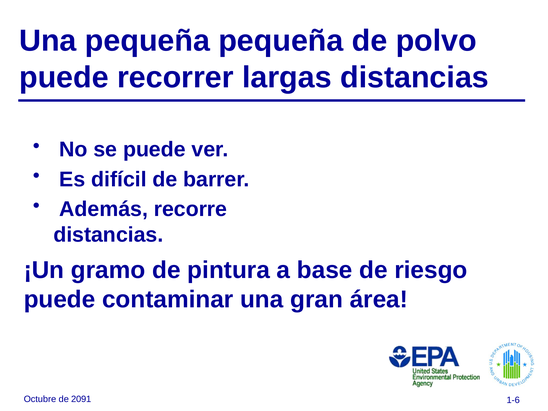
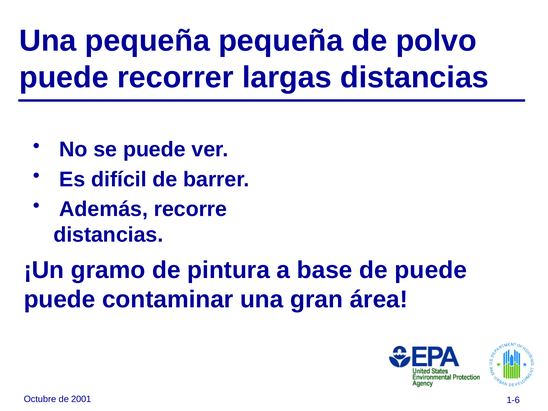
de riesgo: riesgo -> puede
2091: 2091 -> 2001
